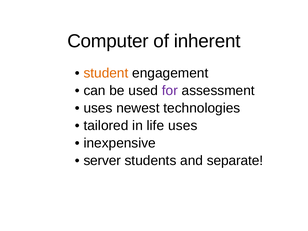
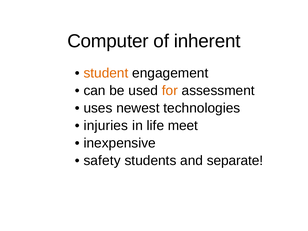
for colour: purple -> orange
tailored: tailored -> injuries
life uses: uses -> meet
server: server -> safety
